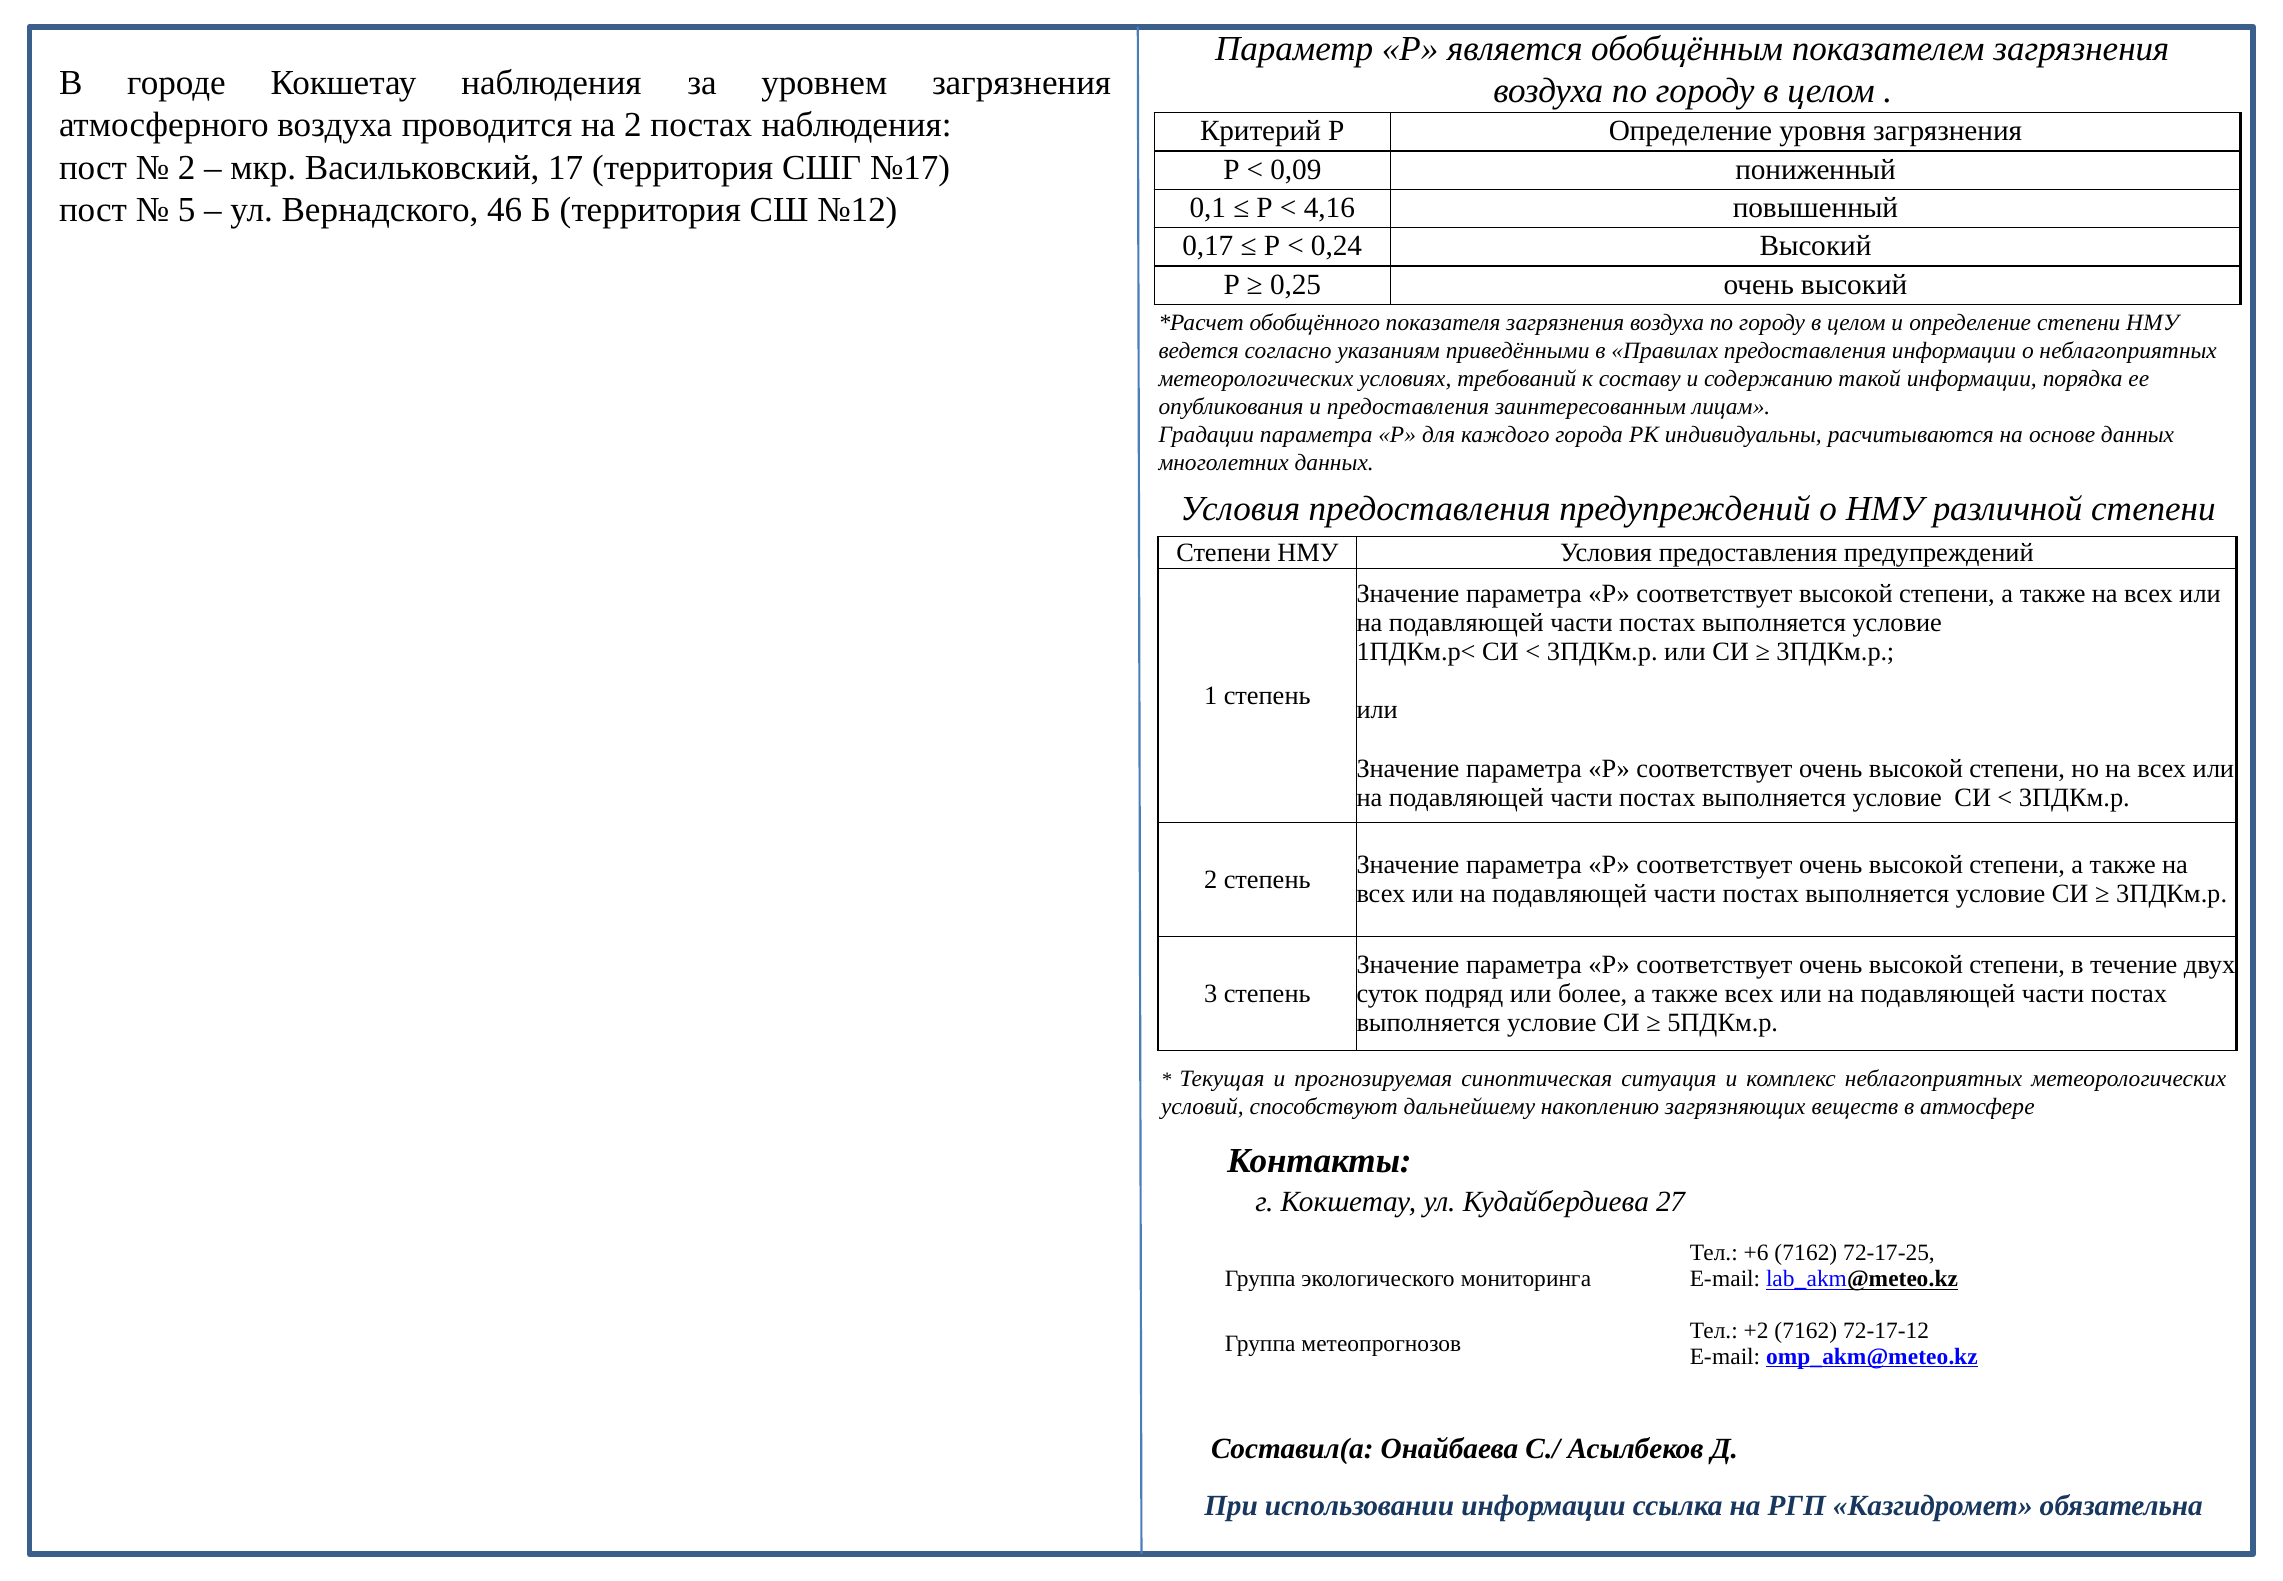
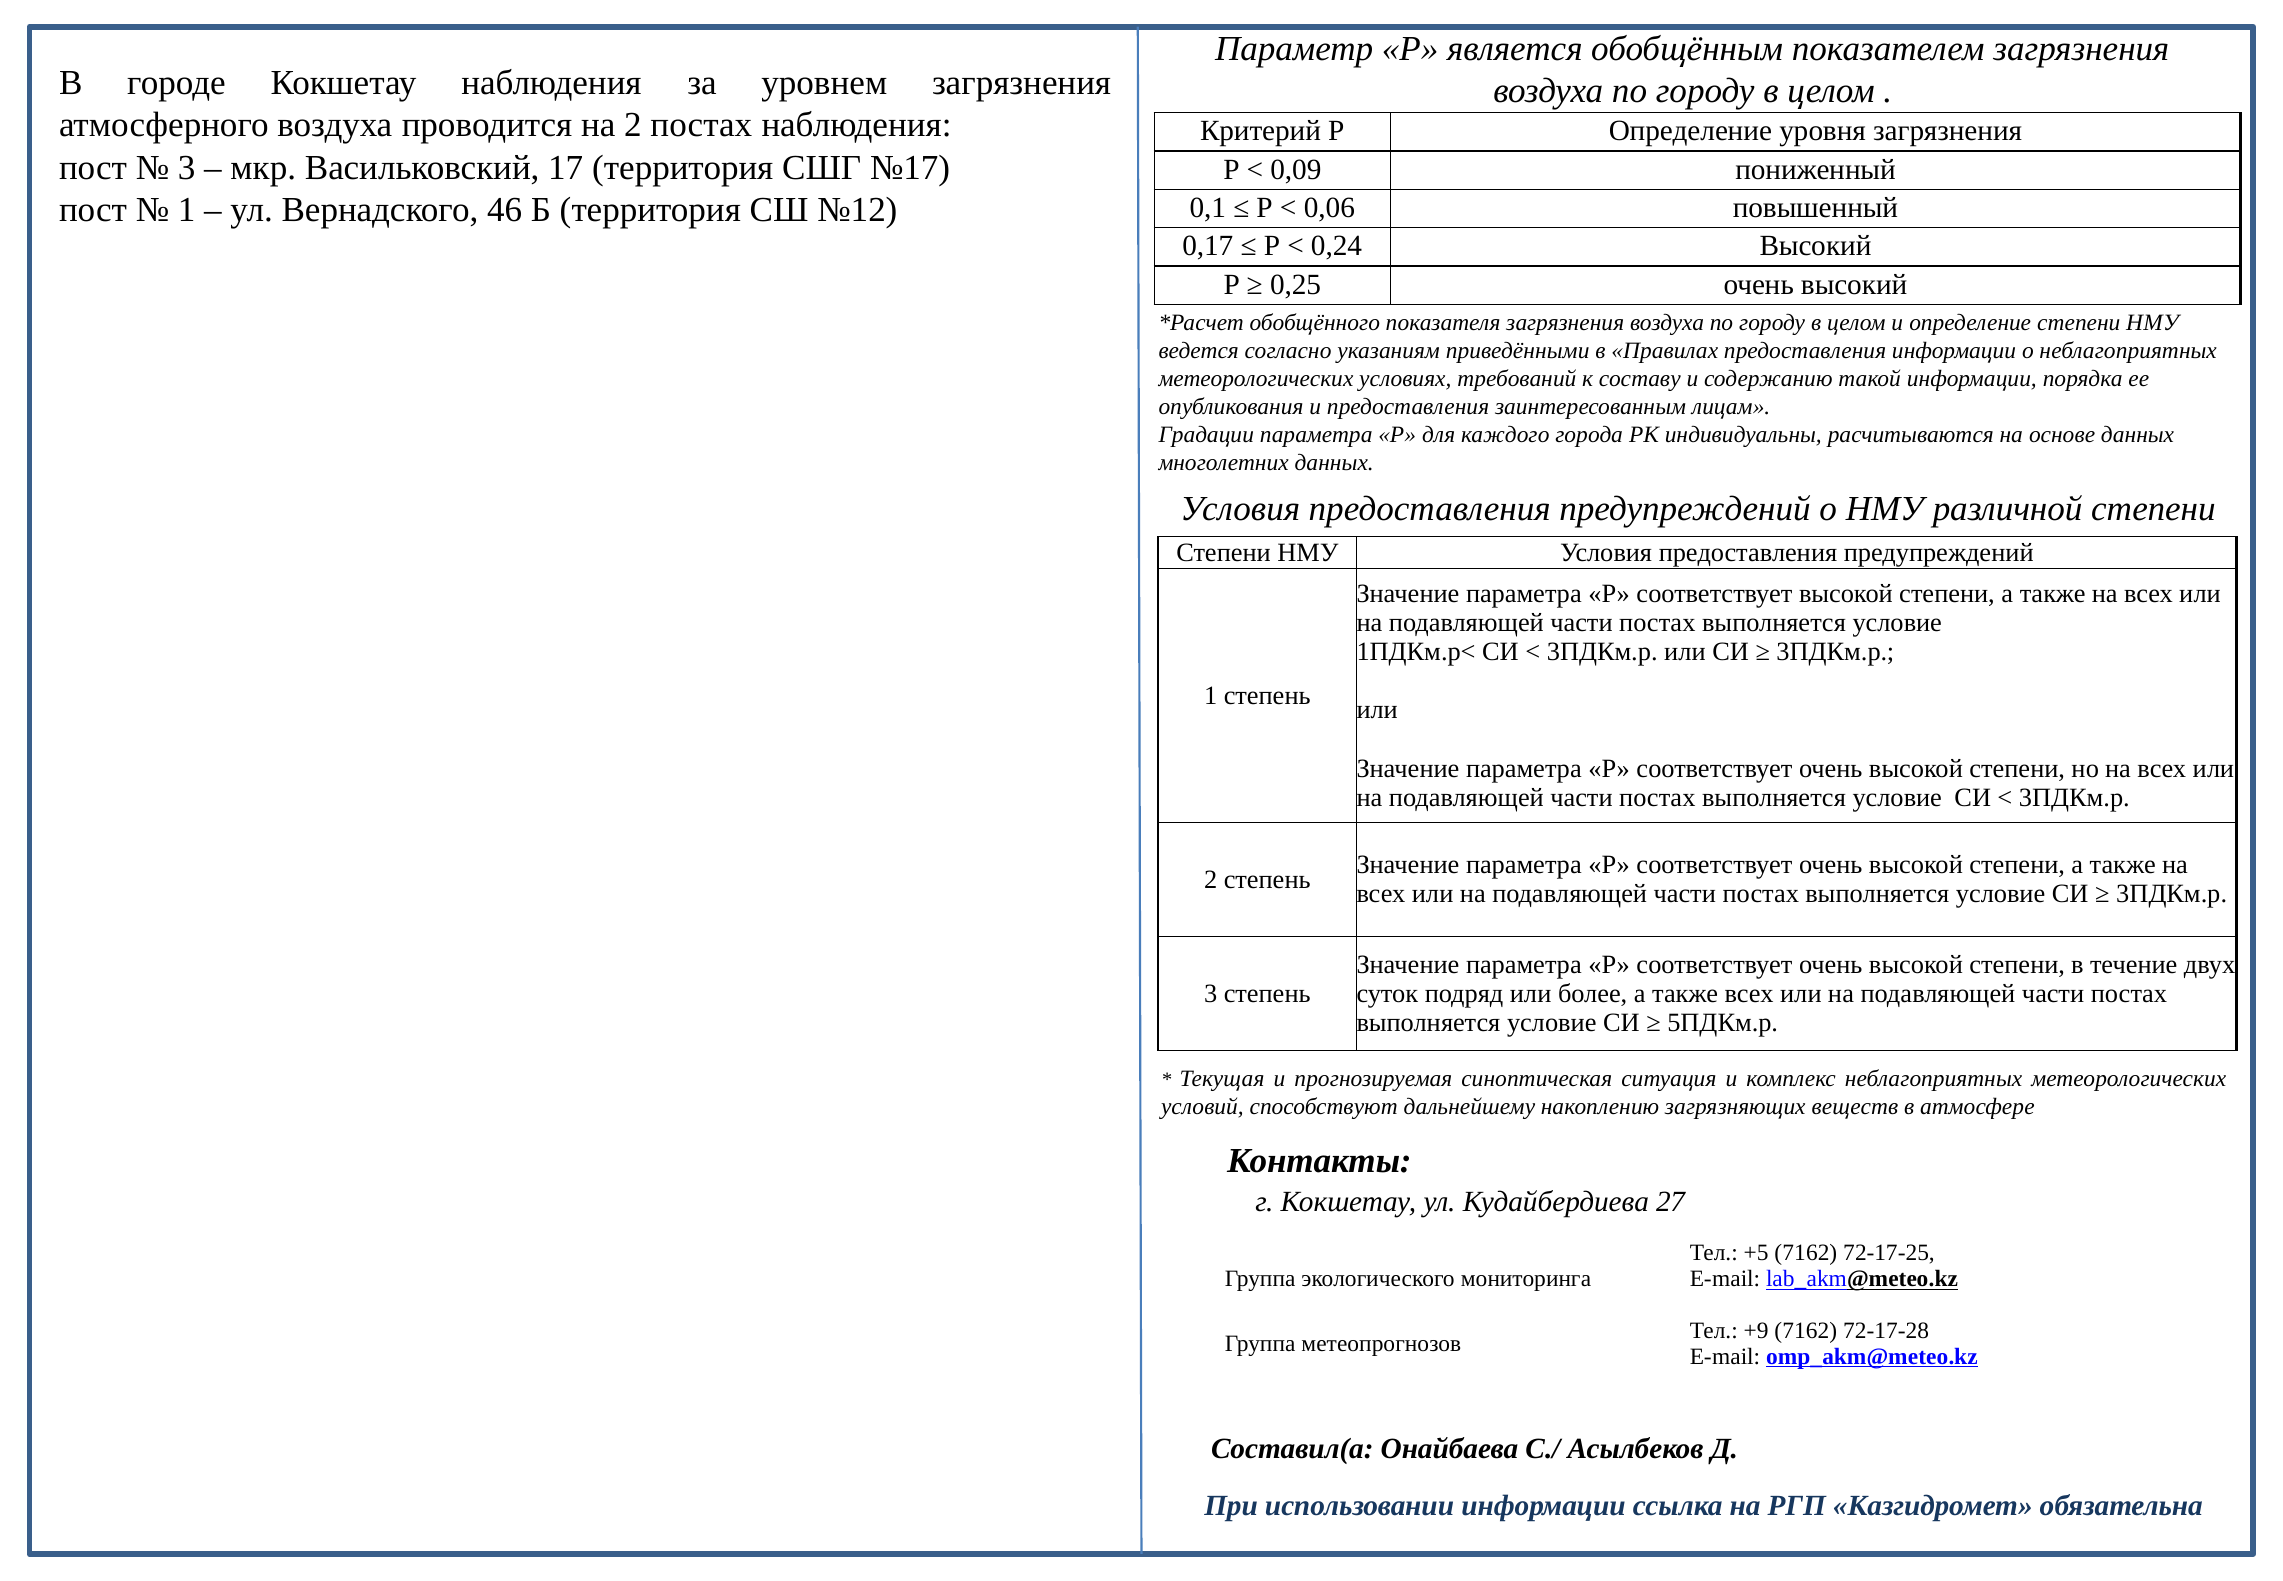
2 at (187, 167): 2 -> 3
5 at (187, 210): 5 -> 1
4,16: 4,16 -> 0,06
+6: +6 -> +5
+2: +2 -> +9
72-17-12: 72-17-12 -> 72-17-28
